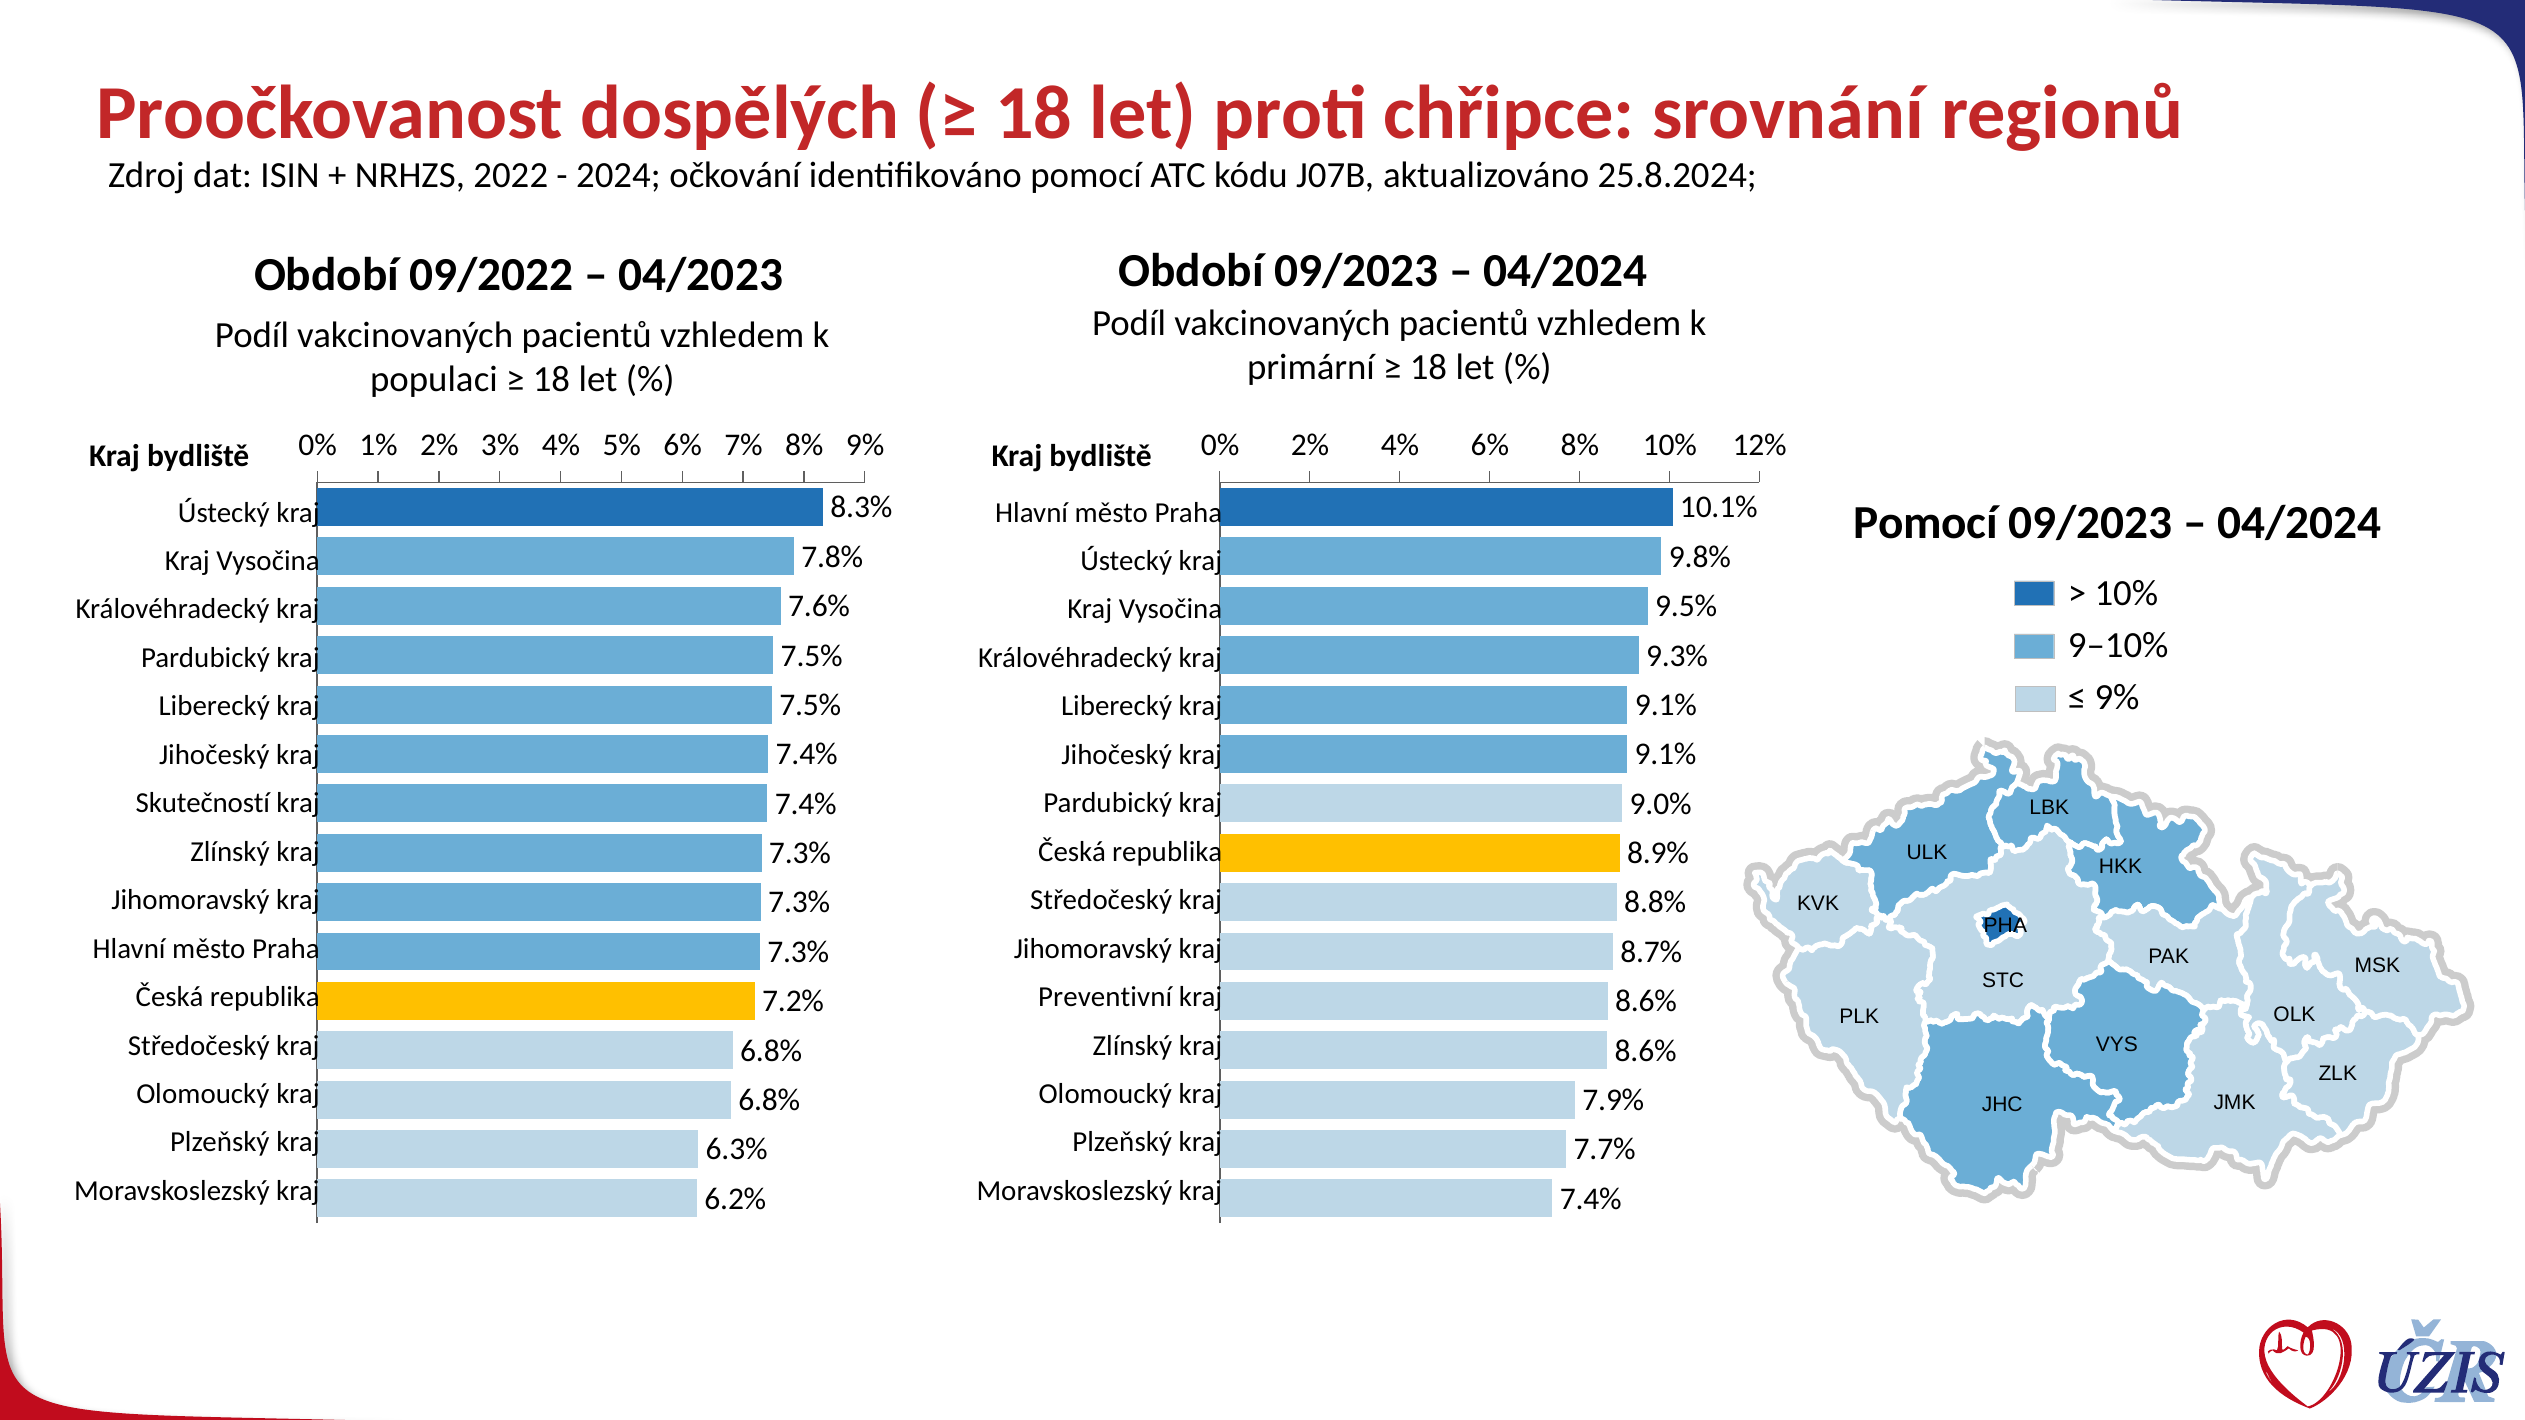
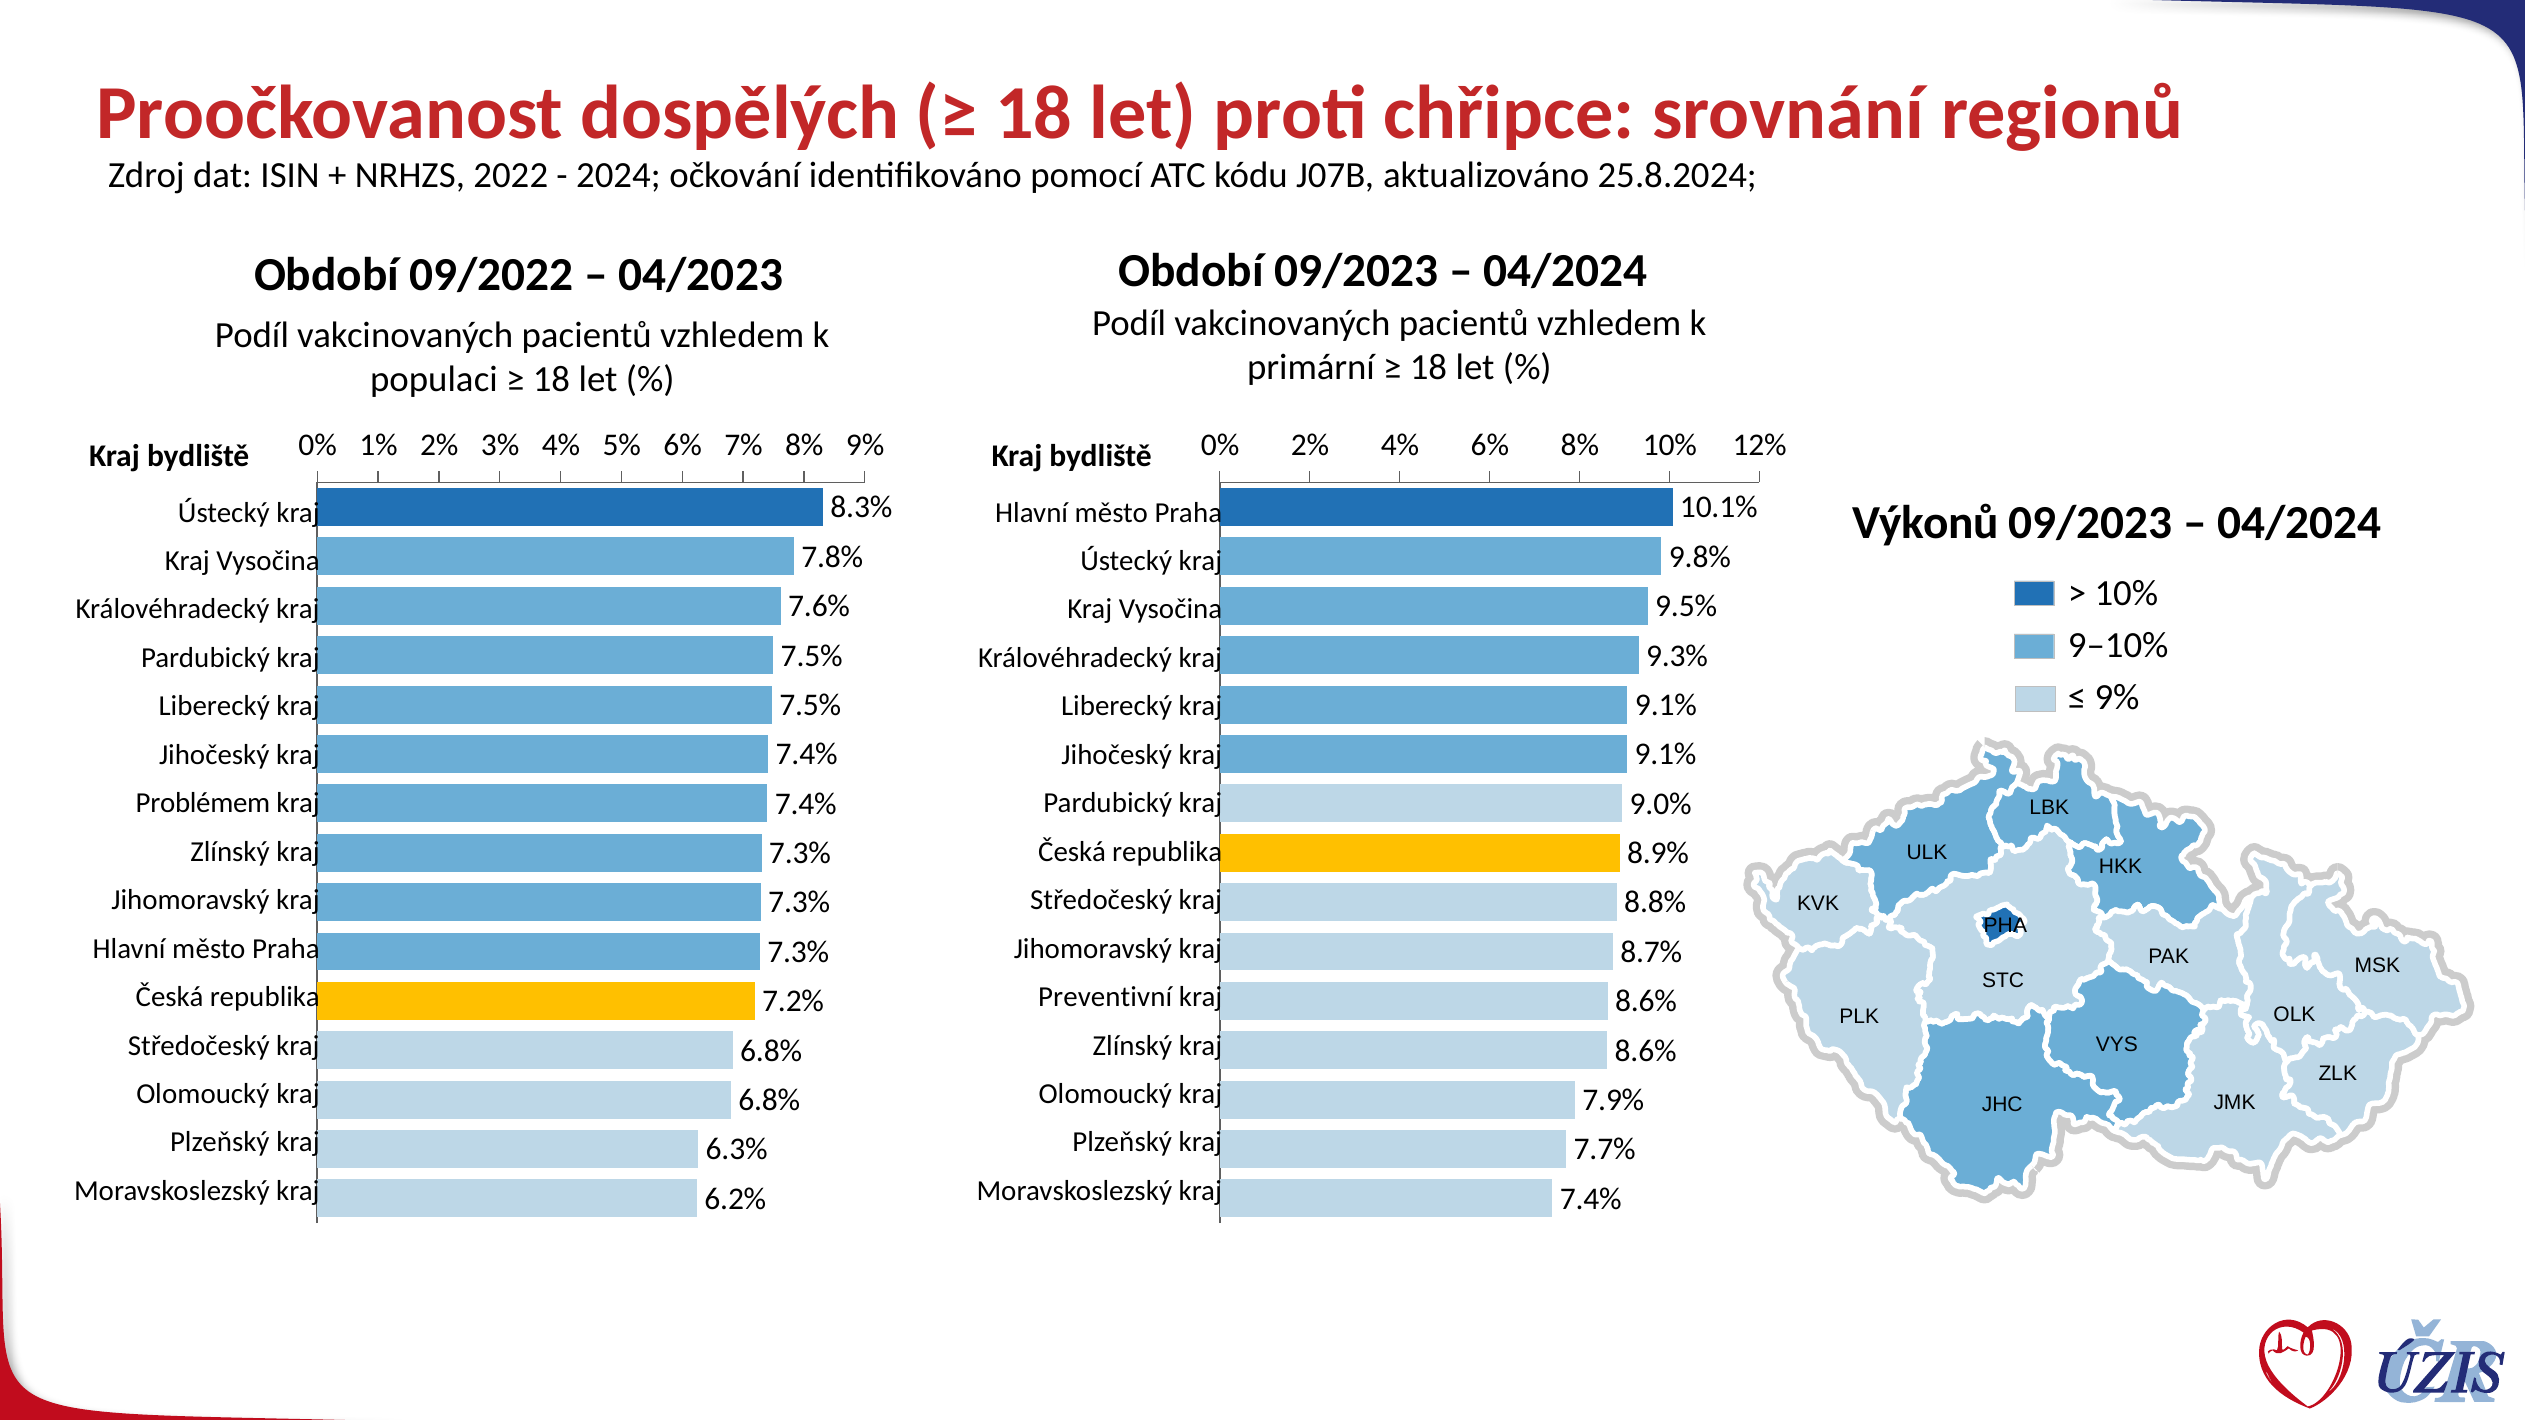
Pomocí at (1926, 523): Pomocí -> Výkonů
Skutečností: Skutečností -> Problémem
